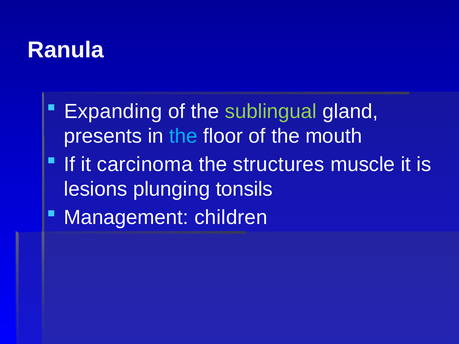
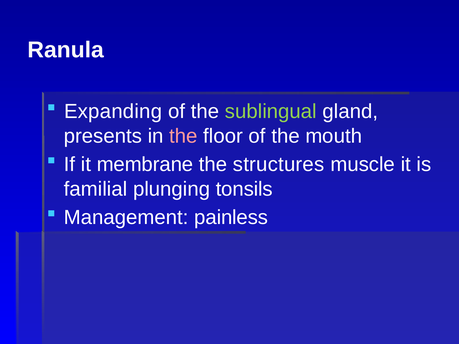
the at (183, 136) colour: light blue -> pink
carcinoma: carcinoma -> membrane
lesions: lesions -> familial
children: children -> painless
